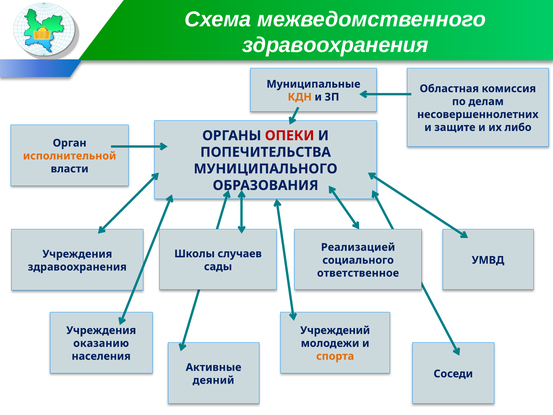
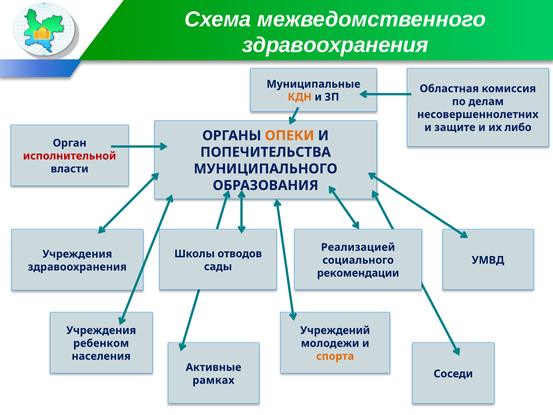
ОПЕКИ colour: red -> orange
исполнительной colour: orange -> red
случаев: случаев -> отводов
ответственное: ответственное -> рекомендации
оказанию: оказанию -> ребенком
деяний: деяний -> рамках
